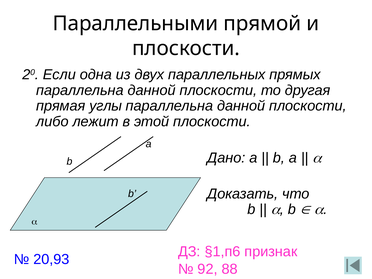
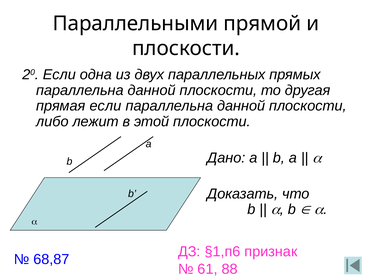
прямая углы: углы -> если
20,93: 20,93 -> 68,87
92: 92 -> 61
